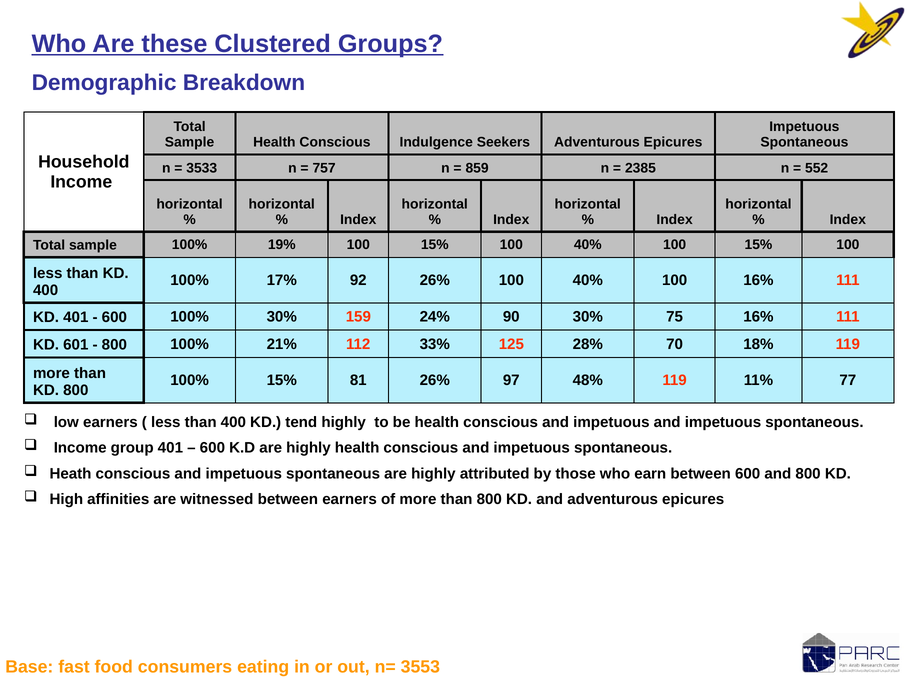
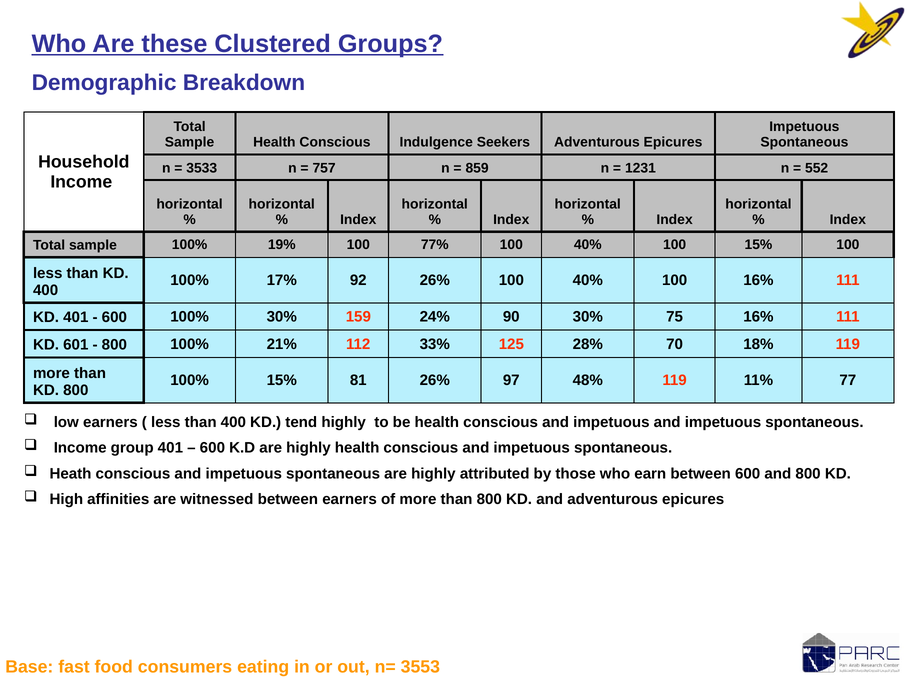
2385: 2385 -> 1231
19% 100 15%: 15% -> 77%
